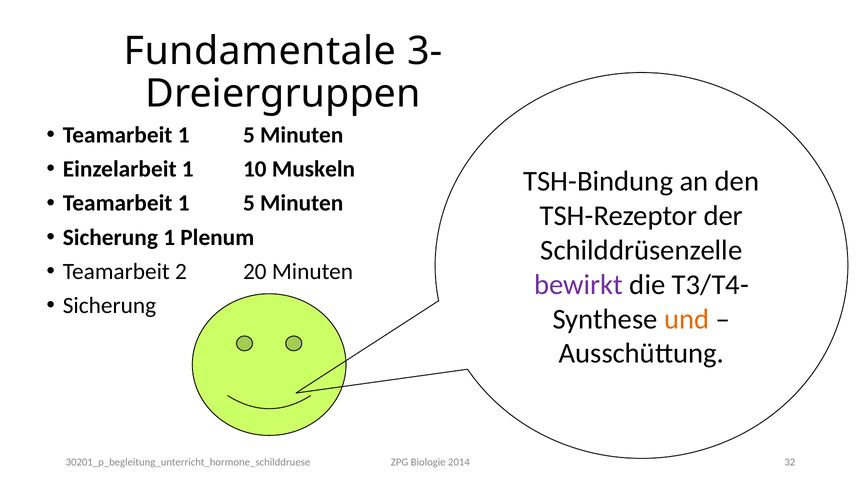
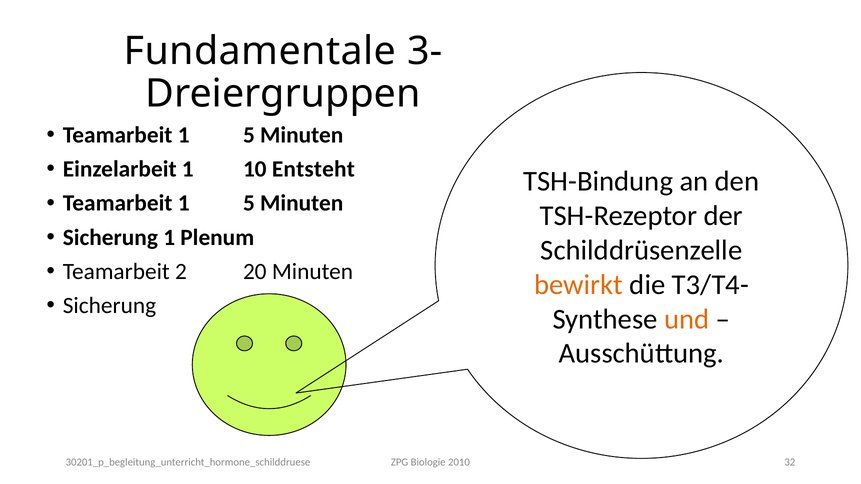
Muskeln: Muskeln -> Entsteht
bewirkt colour: purple -> orange
2014: 2014 -> 2010
